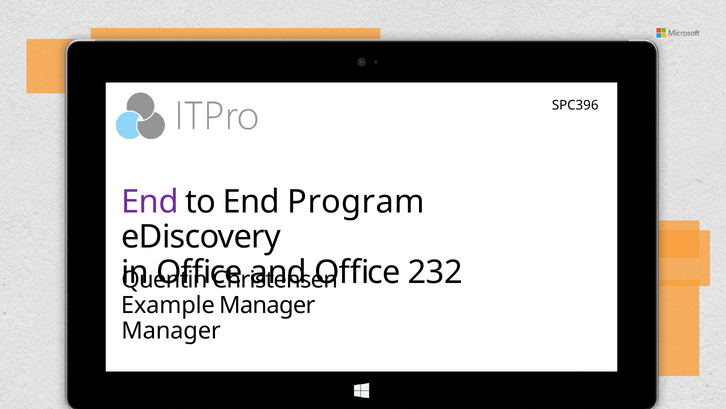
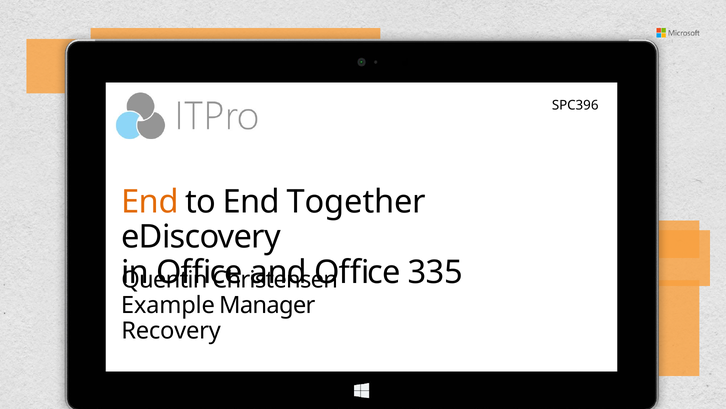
End at (150, 201) colour: purple -> orange
Program: Program -> Together
232: 232 -> 335
Manager at (171, 331): Manager -> Recovery
